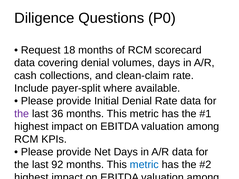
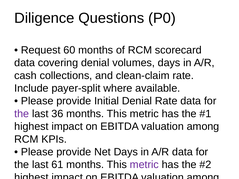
18: 18 -> 60
92: 92 -> 61
metric at (144, 165) colour: blue -> purple
